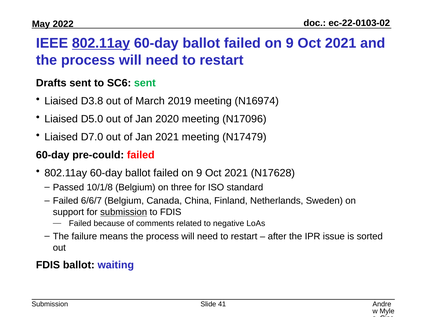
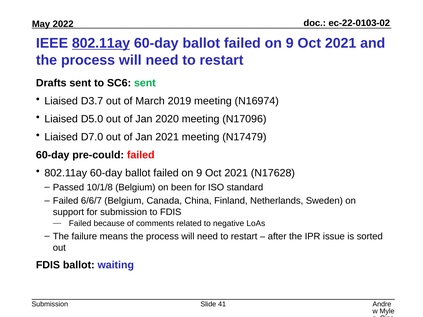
D3.8: D3.8 -> D3.7
three: three -> been
submission at (124, 212) underline: present -> none
